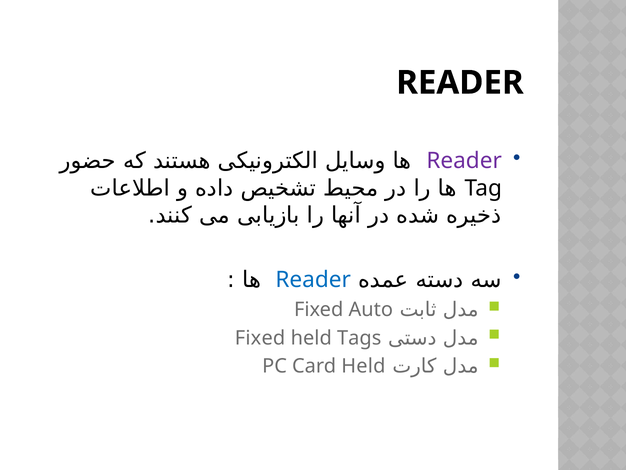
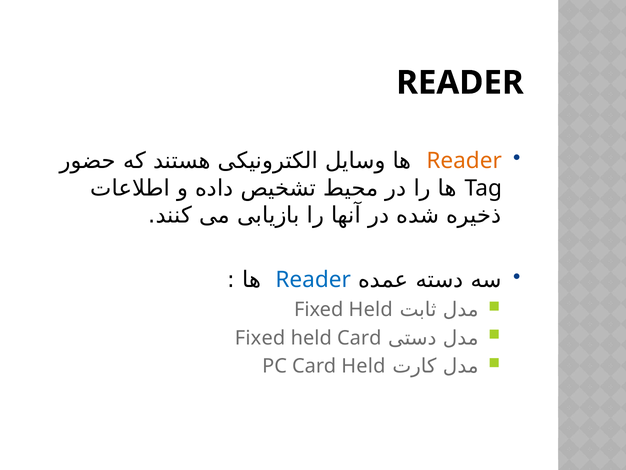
Reader at (464, 161) colour: purple -> orange
Auto at (371, 309): Auto -> Held
held Tags: Tags -> Card
